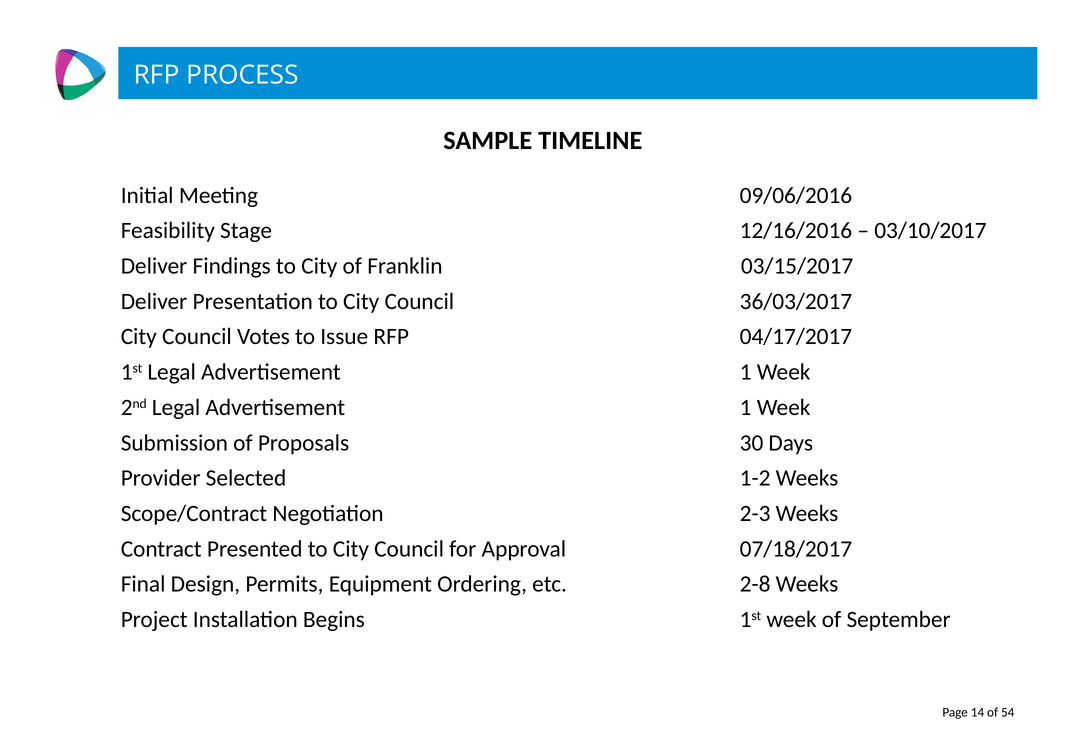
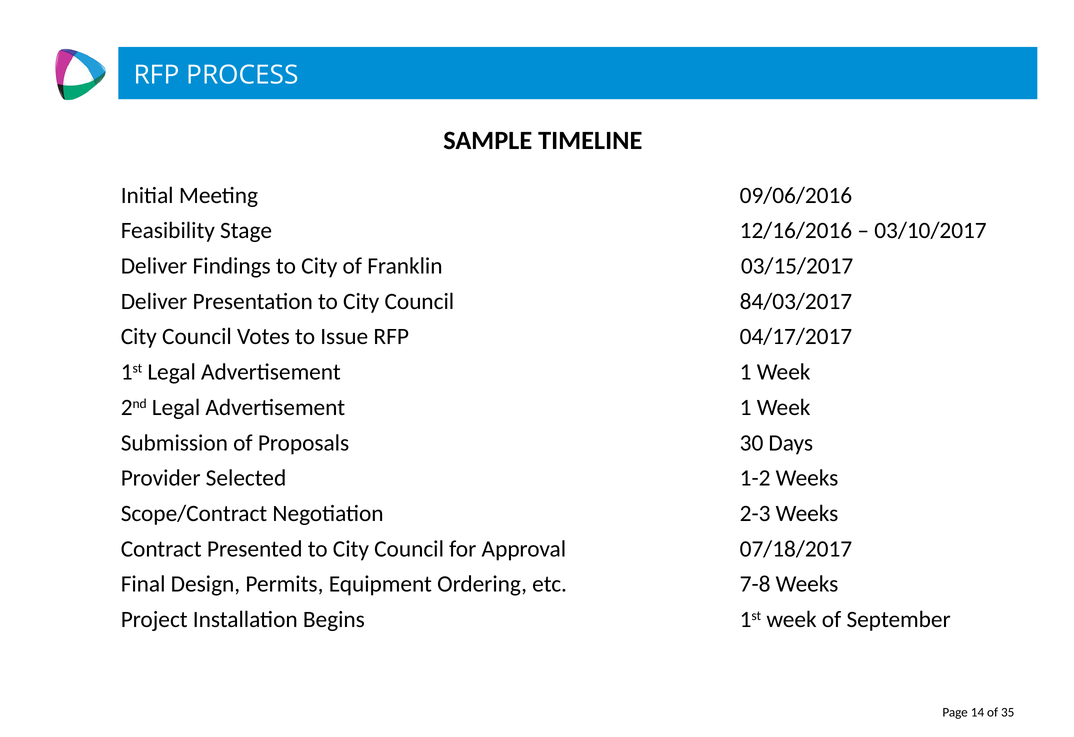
36/03/2017: 36/03/2017 -> 84/03/2017
2-8: 2-8 -> 7-8
54: 54 -> 35
